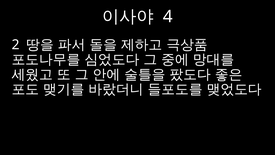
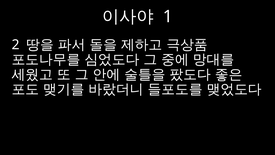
4: 4 -> 1
